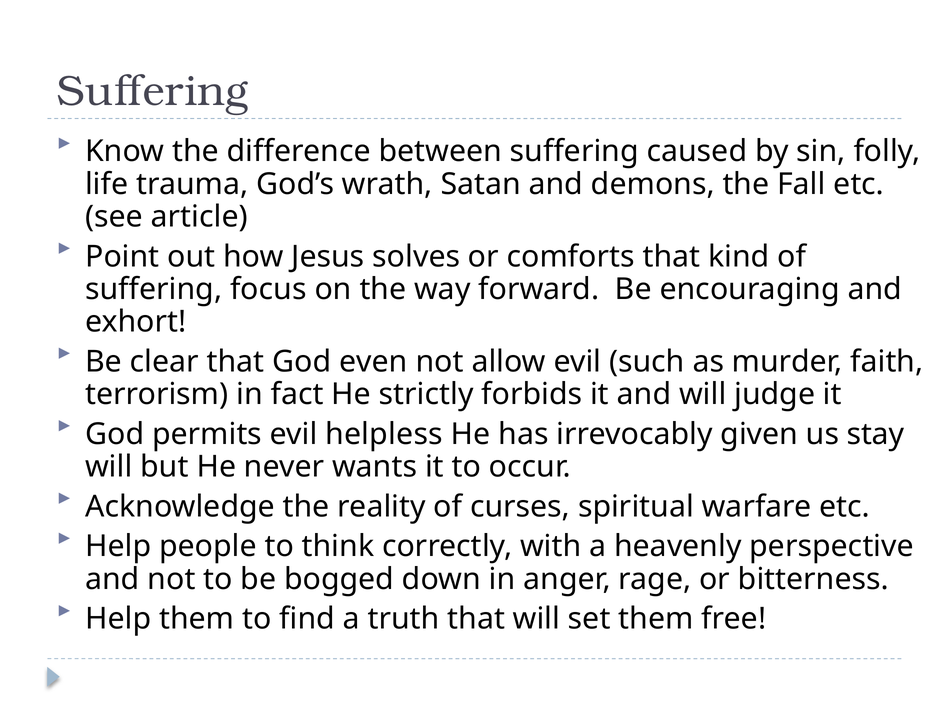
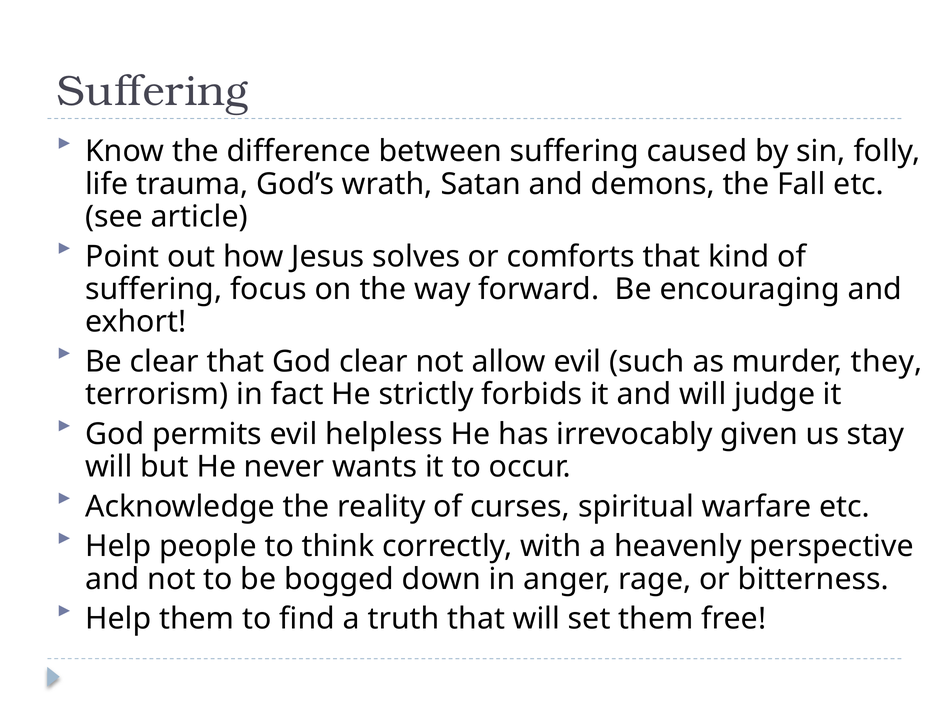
God even: even -> clear
faith: faith -> they
